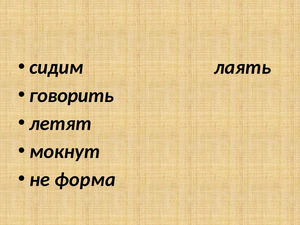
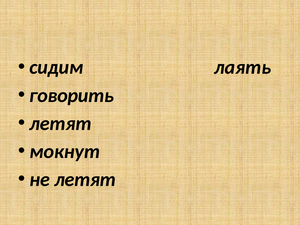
не форма: форма -> летят
